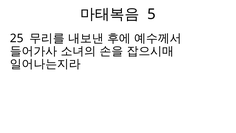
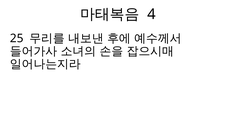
5: 5 -> 4
